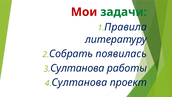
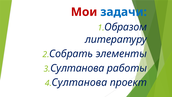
задачи colour: green -> blue
Правила: Правила -> Образом
появилась: появилась -> элементы
